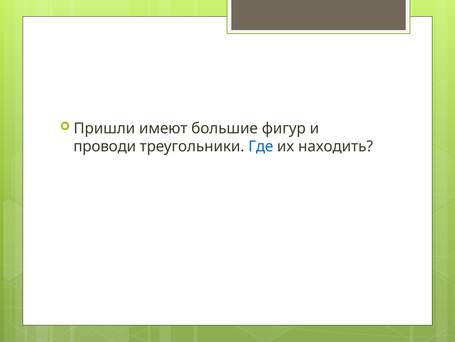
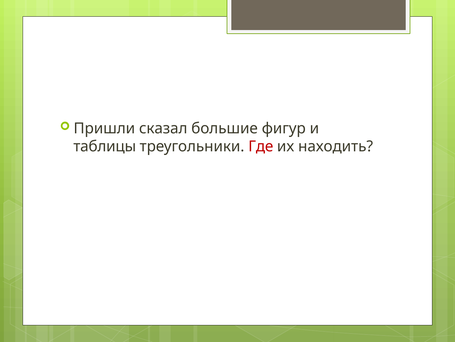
имеют: имеют -> сказал
проводи: проводи -> таблицы
Где colour: blue -> red
